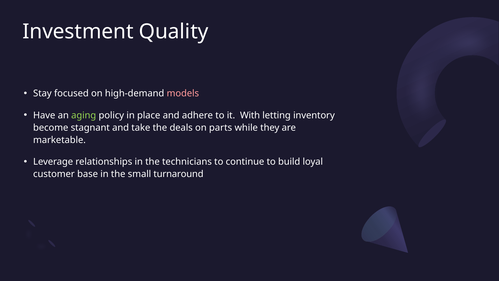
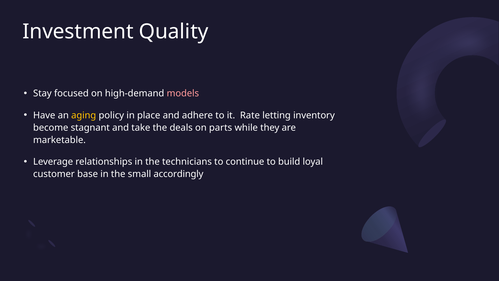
aging colour: light green -> yellow
With: With -> Rate
turnaround: turnaround -> accordingly
